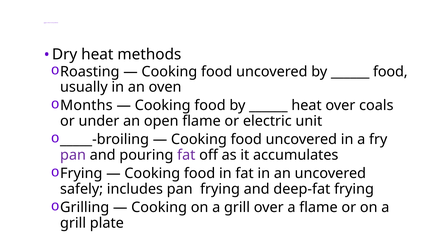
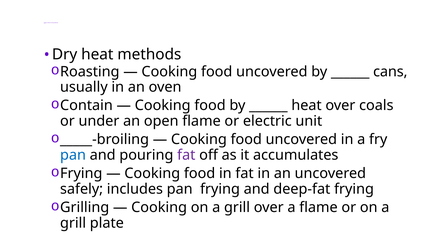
food at (390, 71): food -> cans
Months: Months -> Contain
pan at (73, 155) colour: purple -> blue
